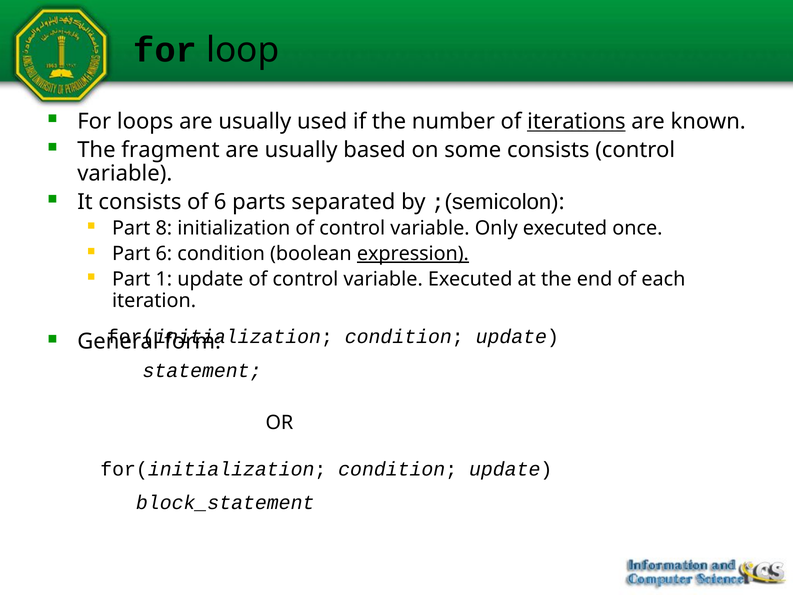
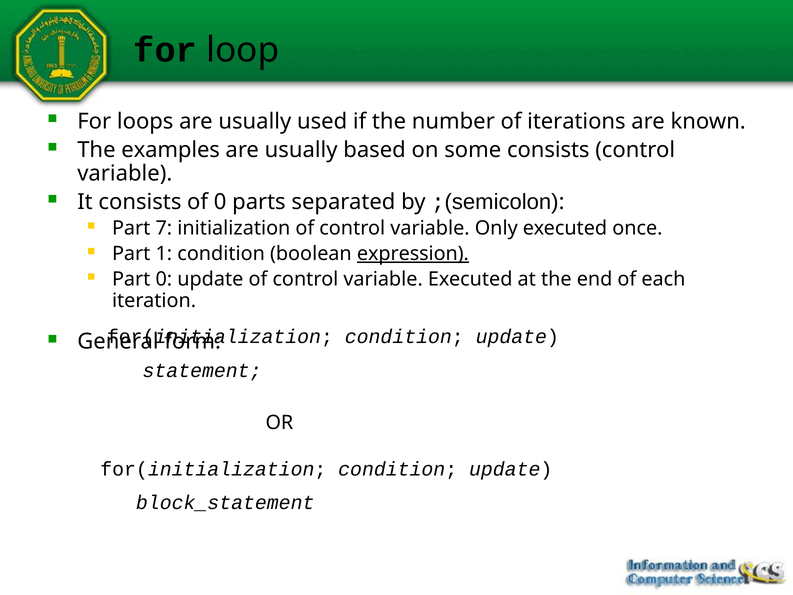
iterations underline: present -> none
fragment: fragment -> examples
of 6: 6 -> 0
8: 8 -> 7
Part 6: 6 -> 1
Part 1: 1 -> 0
